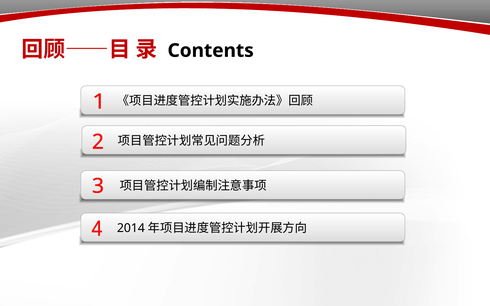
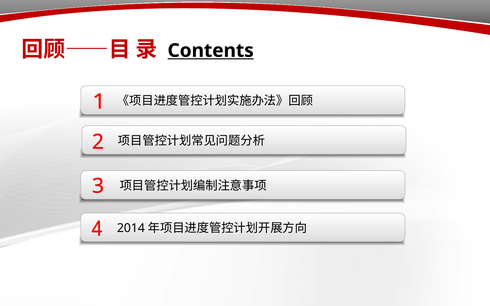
Contents underline: none -> present
